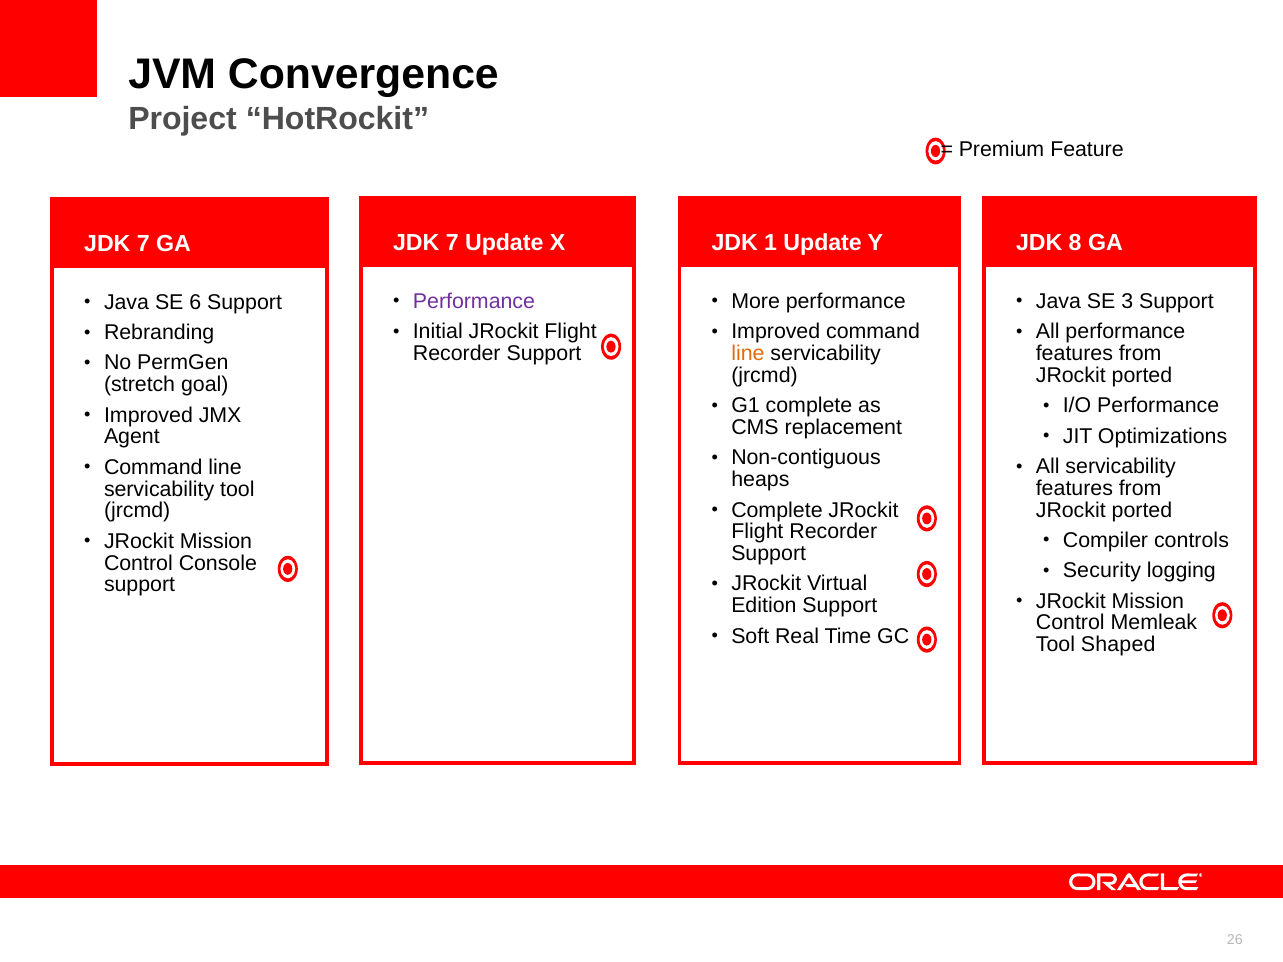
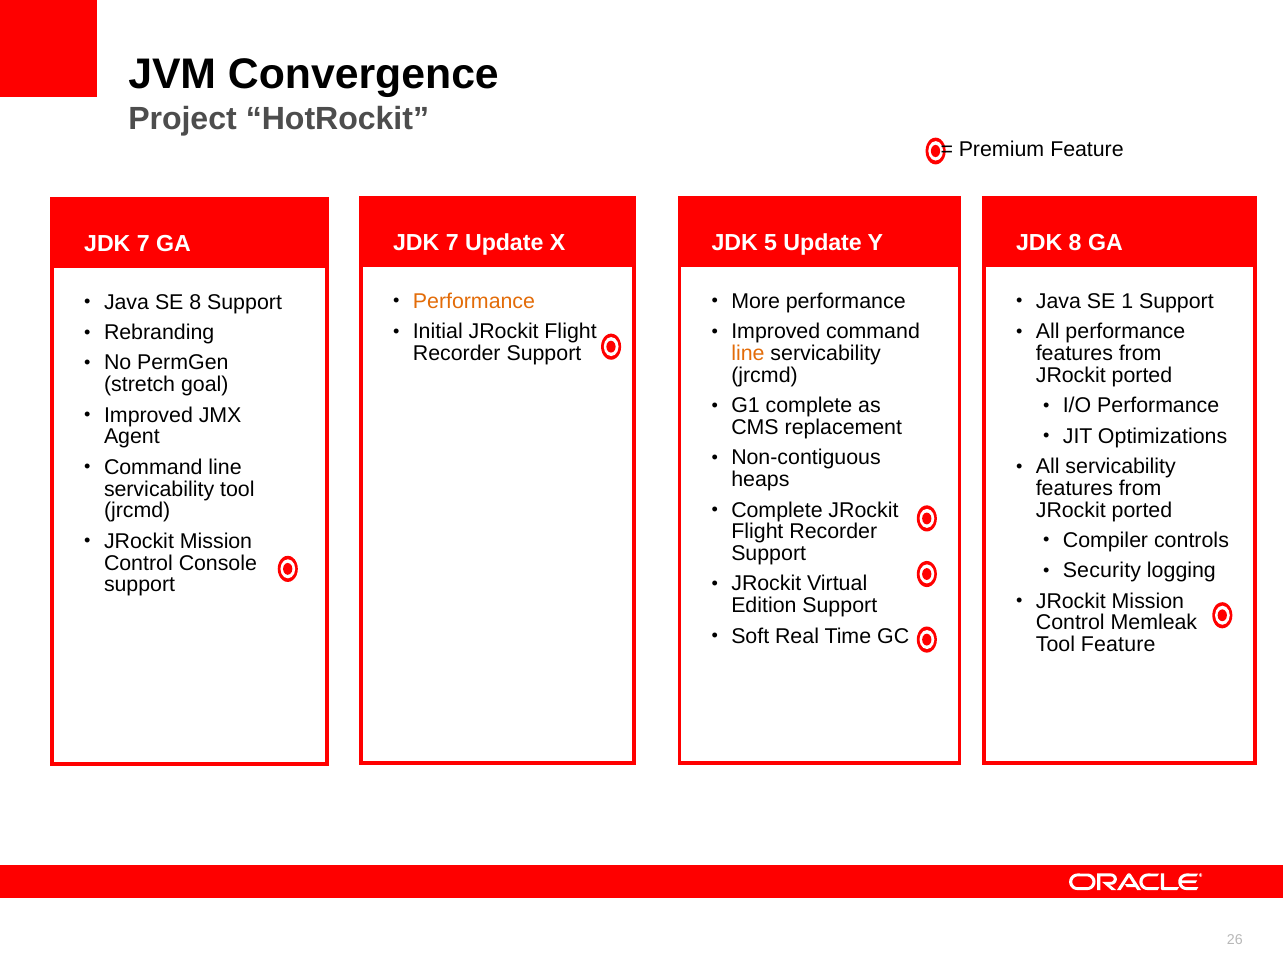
1: 1 -> 5
Performance at (474, 301) colour: purple -> orange
3: 3 -> 1
SE 6: 6 -> 8
Tool Shaped: Shaped -> Feature
